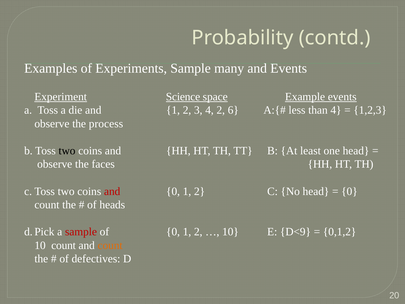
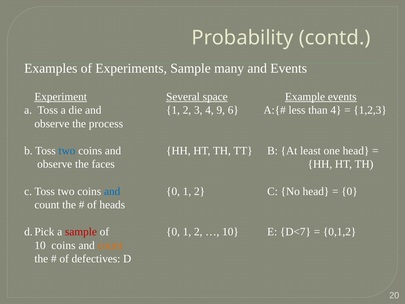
Science: Science -> Several
4 2: 2 -> 9
two at (67, 151) colour: black -> blue
and at (112, 191) colour: red -> blue
D<9: D<9 -> D<7
10 count: count -> coins
